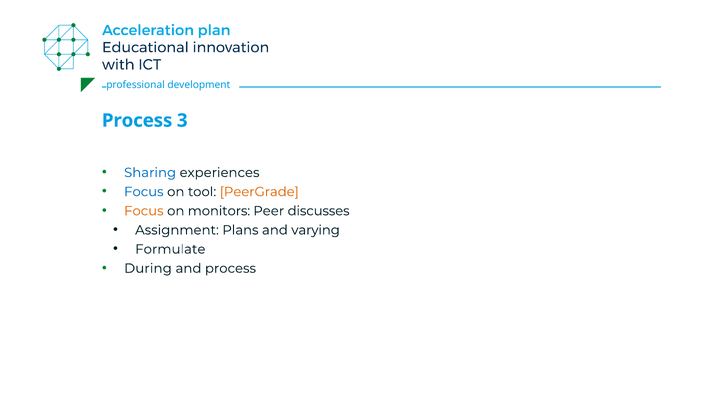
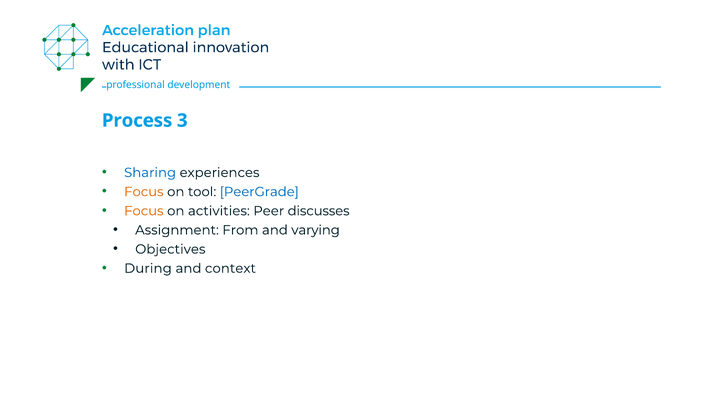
Focus at (144, 192) colour: blue -> orange
PeerGrade colour: orange -> blue
monitors: monitors -> activities
Plans: Plans -> From
Formulate: Formulate -> Objectives
and process: process -> context
